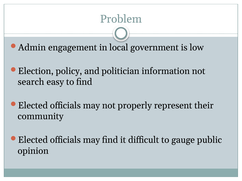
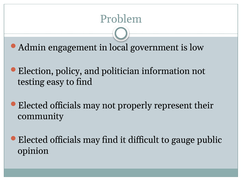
search: search -> testing
